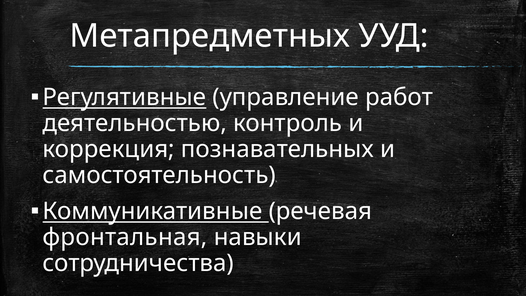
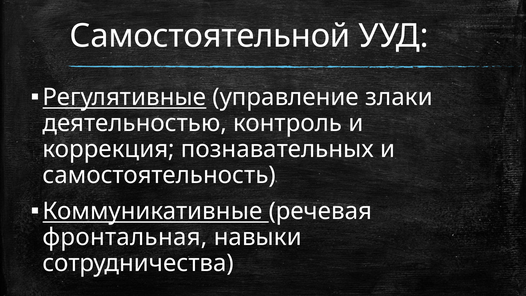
Метапредметных: Метапредметных -> Самостоятельной
работ: работ -> злаки
